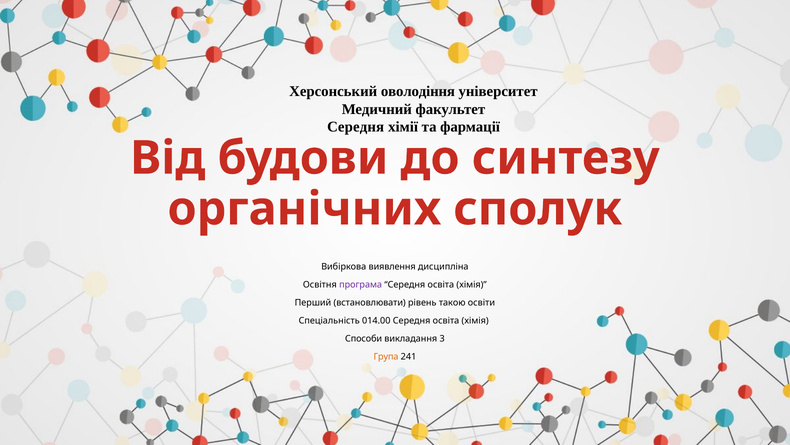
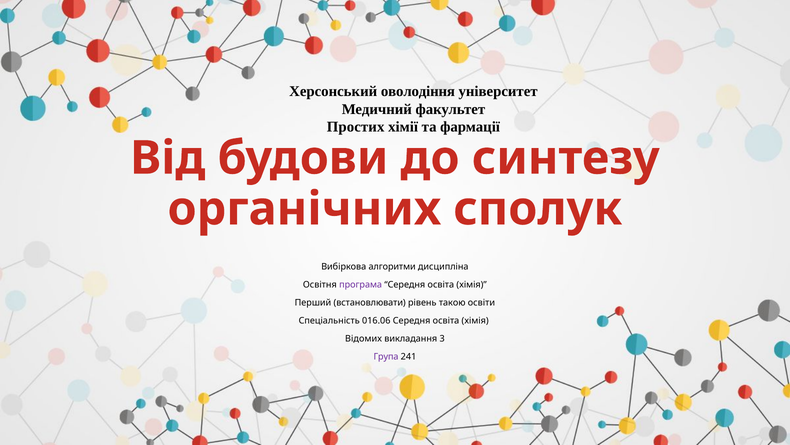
Середня at (356, 127): Середня -> Простих
виявлення: виявлення -> алгоритми
014.00: 014.00 -> 016.06
Способи: Способи -> Відомих
Група colour: orange -> purple
